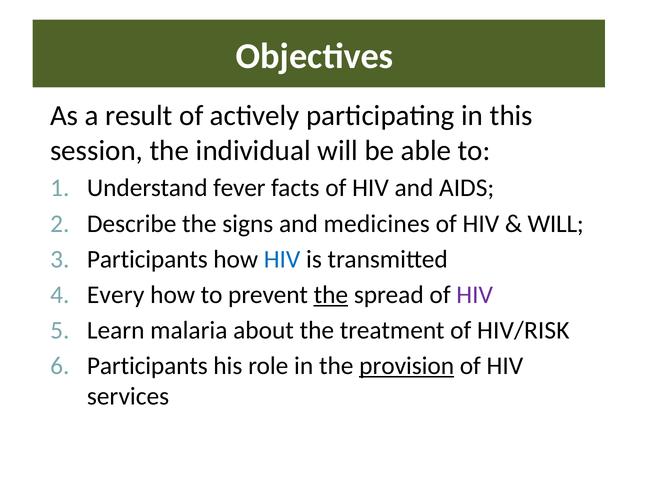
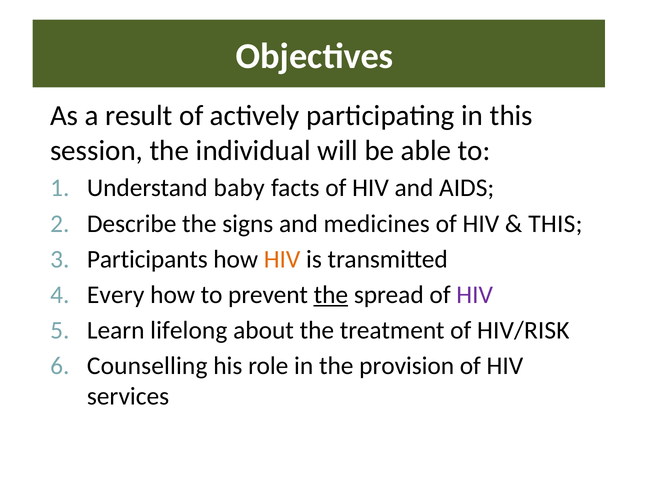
fever: fever -> baby
WILL at (556, 223): WILL -> THIS
HIV at (282, 259) colour: blue -> orange
malaria: malaria -> lifelong
Participants at (147, 366): Participants -> Counselling
provision underline: present -> none
